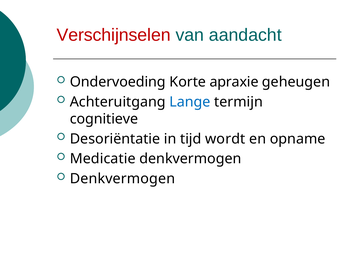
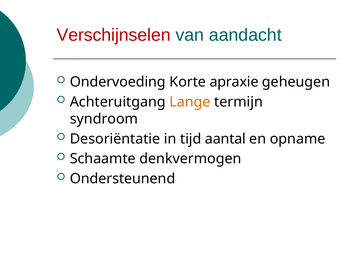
Lange colour: blue -> orange
cognitieve: cognitieve -> syndroom
wordt: wordt -> aantal
Medicatie: Medicatie -> Schaamte
Denkvermogen at (122, 179): Denkvermogen -> Ondersteunend
